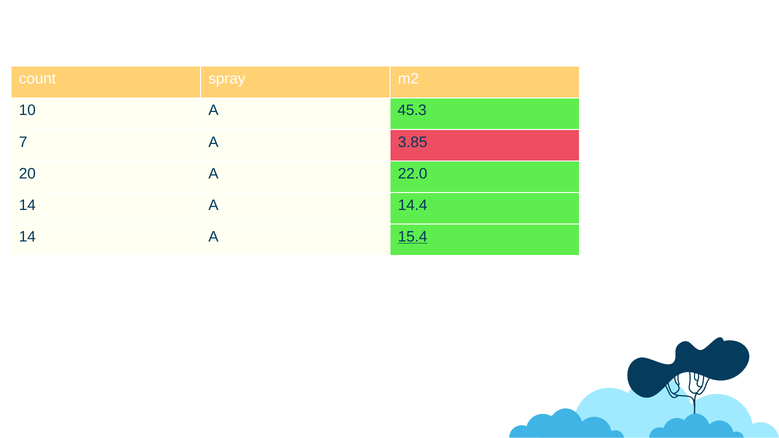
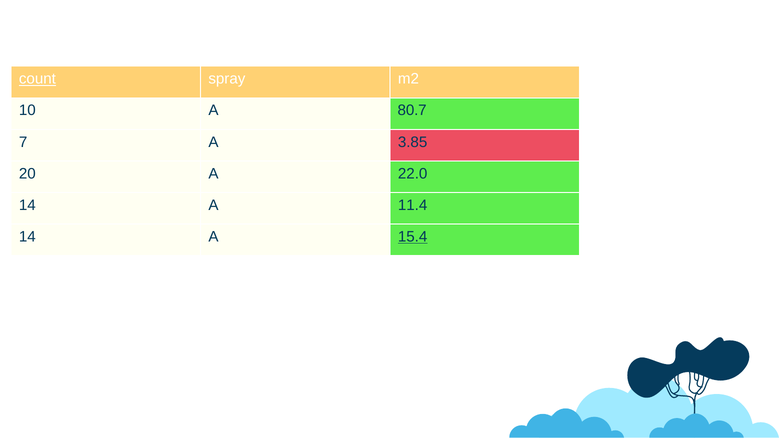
count underline: none -> present
45.3: 45.3 -> 80.7
14.4: 14.4 -> 11.4
